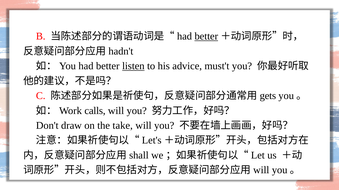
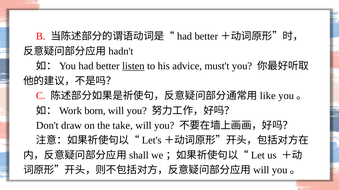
better at (206, 36) underline: present -> none
gets: gets -> like
calls: calls -> born
